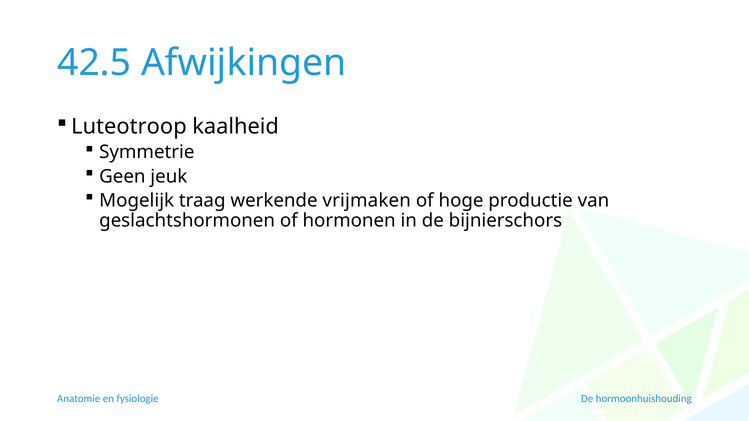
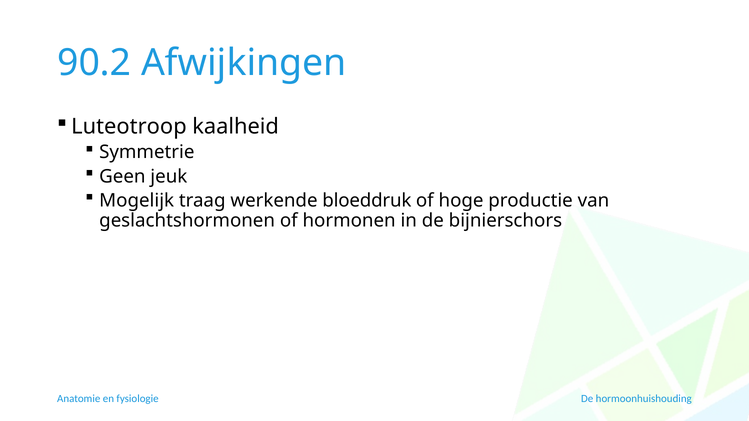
42.5: 42.5 -> 90.2
vrijmaken: vrijmaken -> bloeddruk
